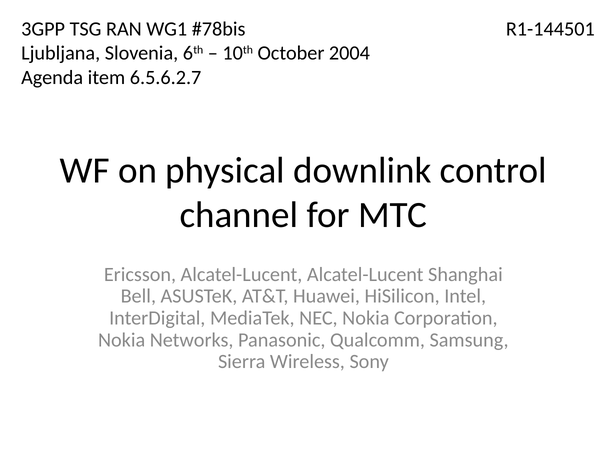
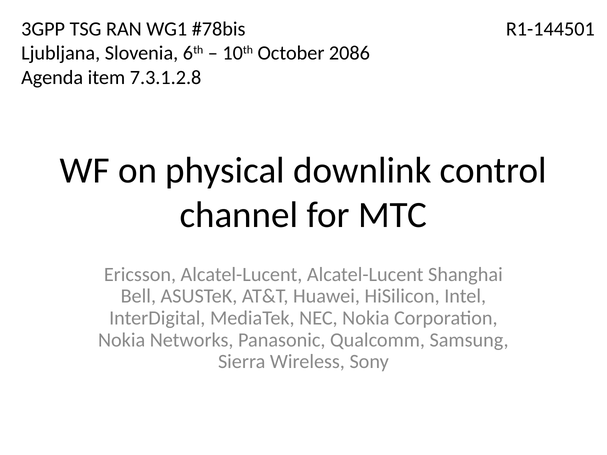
2004: 2004 -> 2086
6.5.6.2.7: 6.5.6.2.7 -> 7.3.1.2.8
